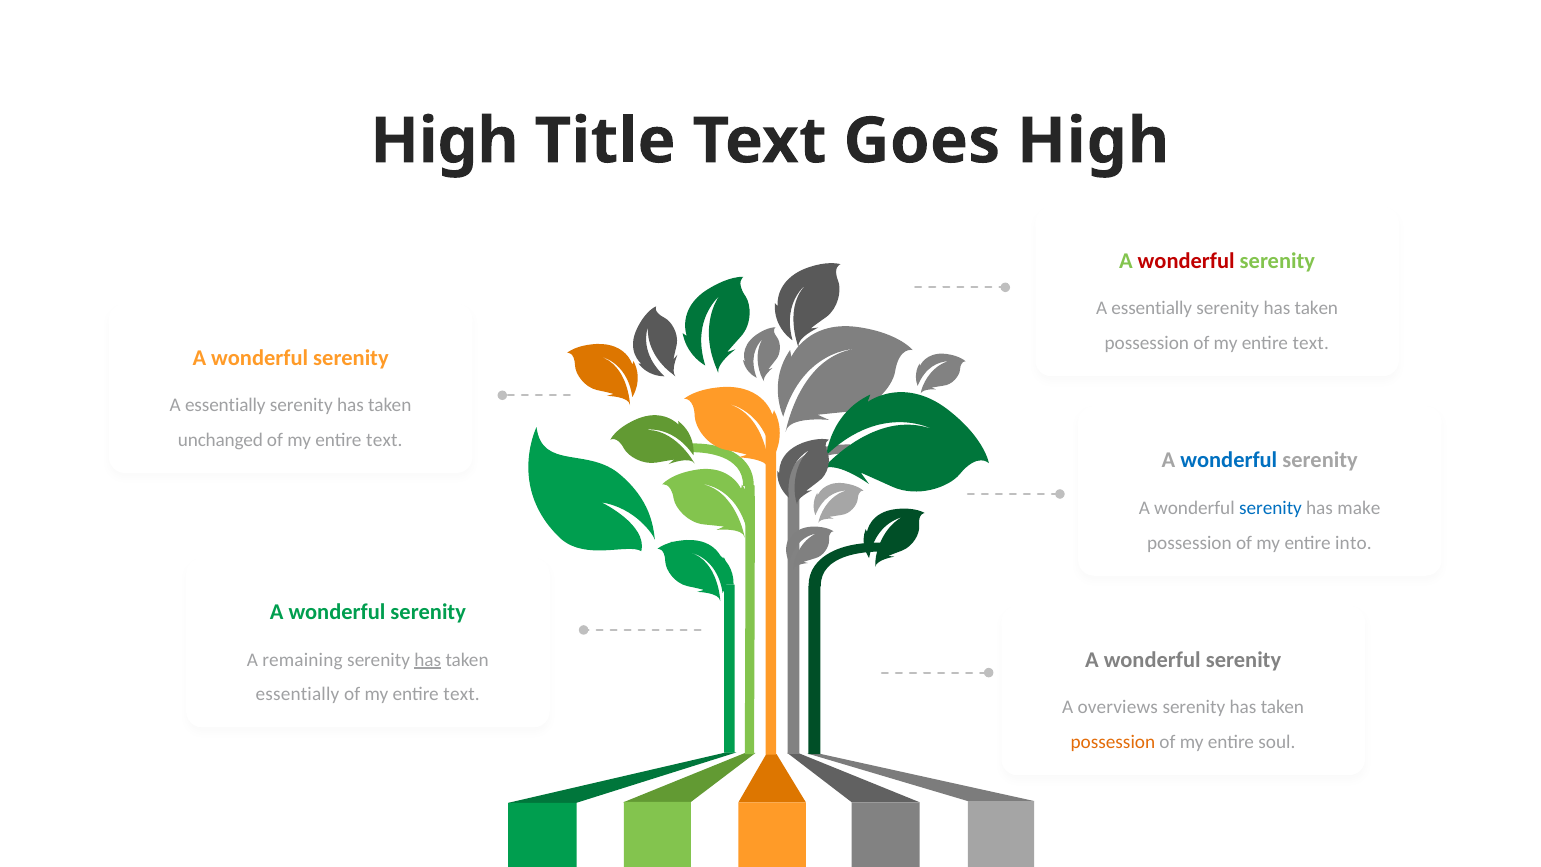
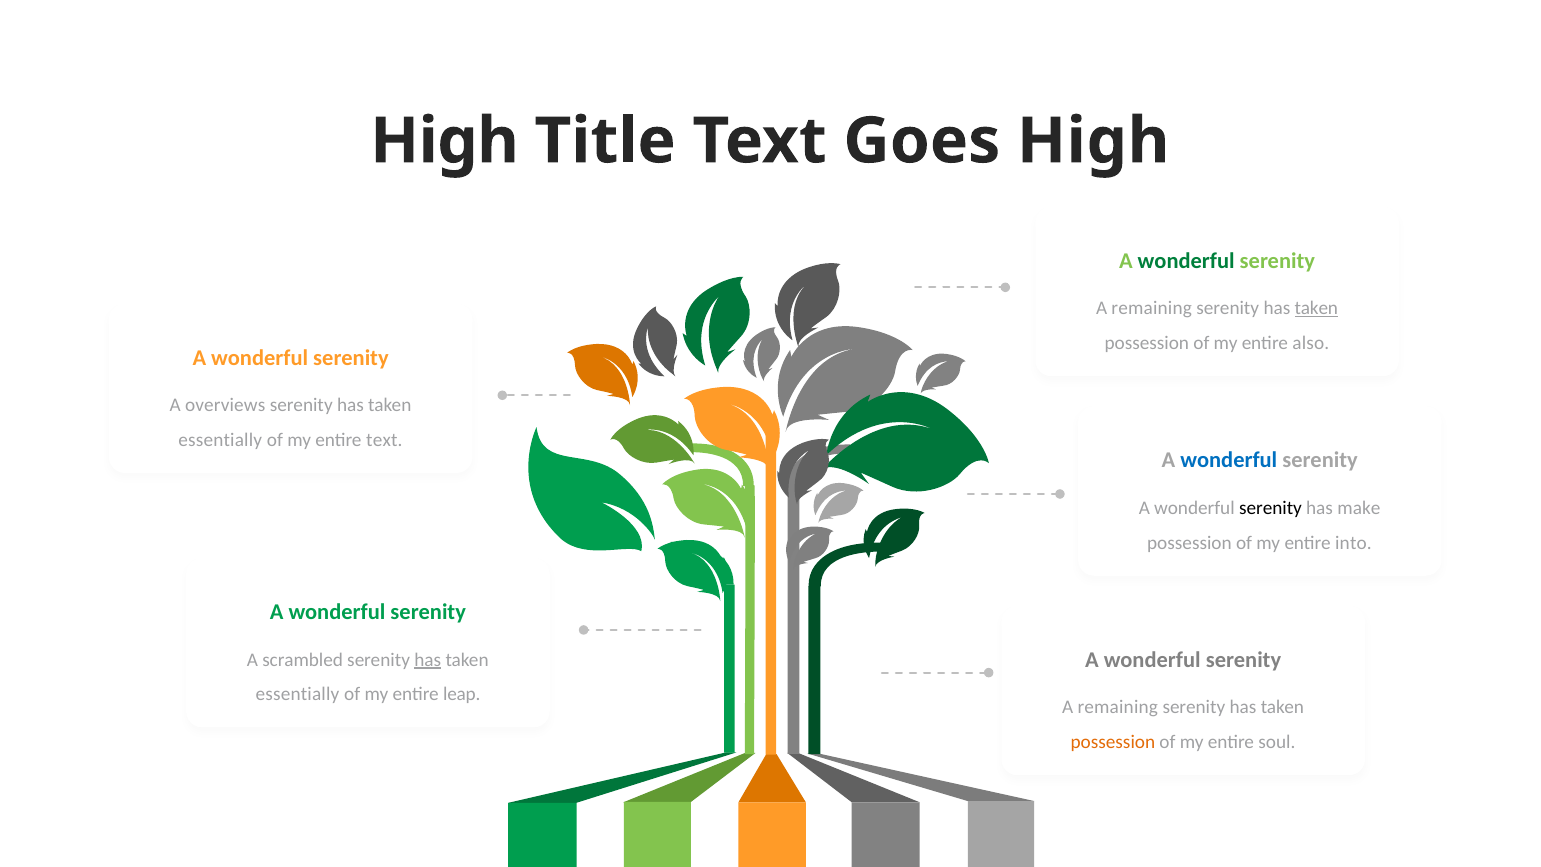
wonderful at (1186, 261) colour: red -> green
essentially at (1152, 309): essentially -> remaining
taken at (1316, 309) underline: none -> present
text at (1311, 343): text -> also
essentially at (225, 405): essentially -> overviews
unchanged at (220, 440): unchanged -> essentially
serenity at (1271, 508) colour: blue -> black
remaining: remaining -> scrambled
text at (462, 694): text -> leap
overviews at (1118, 707): overviews -> remaining
